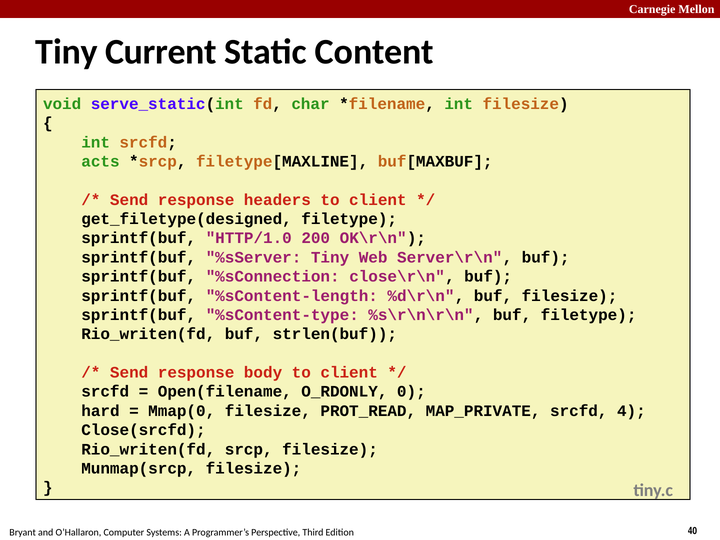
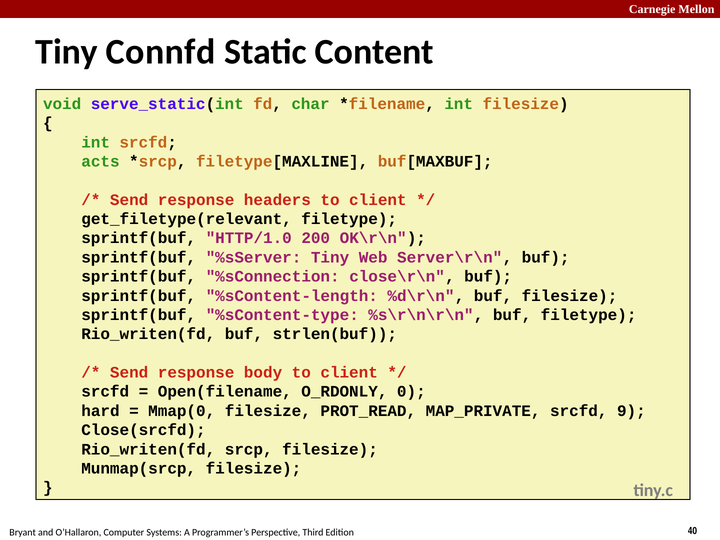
Current: Current -> Connfd
get_filetype(designed: get_filetype(designed -> get_filetype(relevant
4: 4 -> 9
